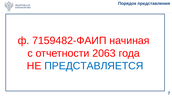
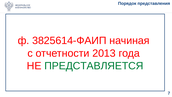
7159482-ФАИП: 7159482-ФАИП -> 3825614-ФАИП
2063: 2063 -> 2013
ПРЕДСТАВЛЯЕТСЯ colour: blue -> green
